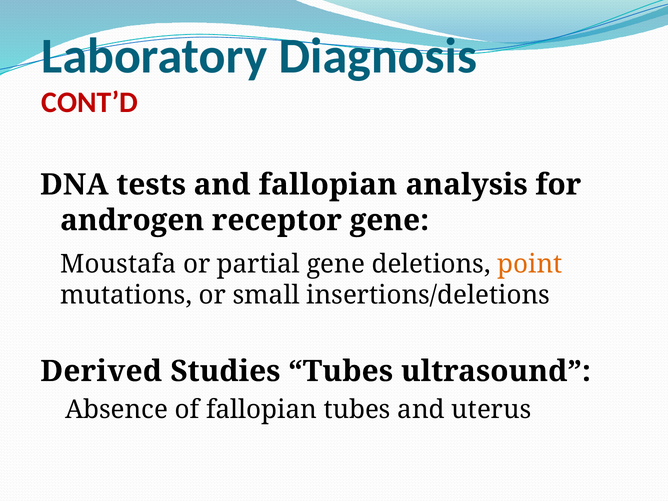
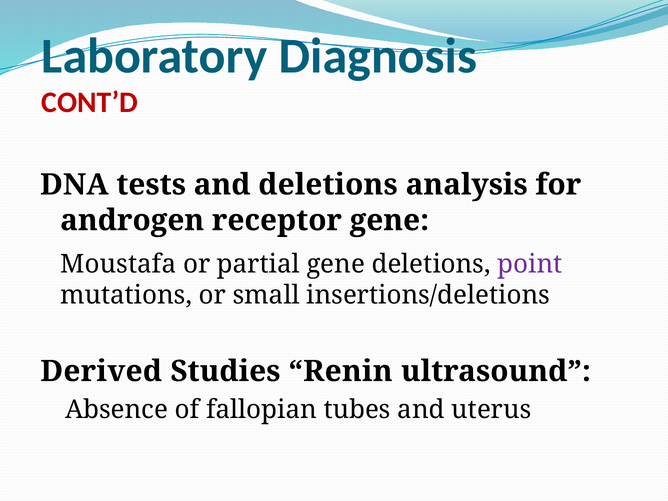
and fallopian: fallopian -> deletions
point colour: orange -> purple
Studies Tubes: Tubes -> Renin
